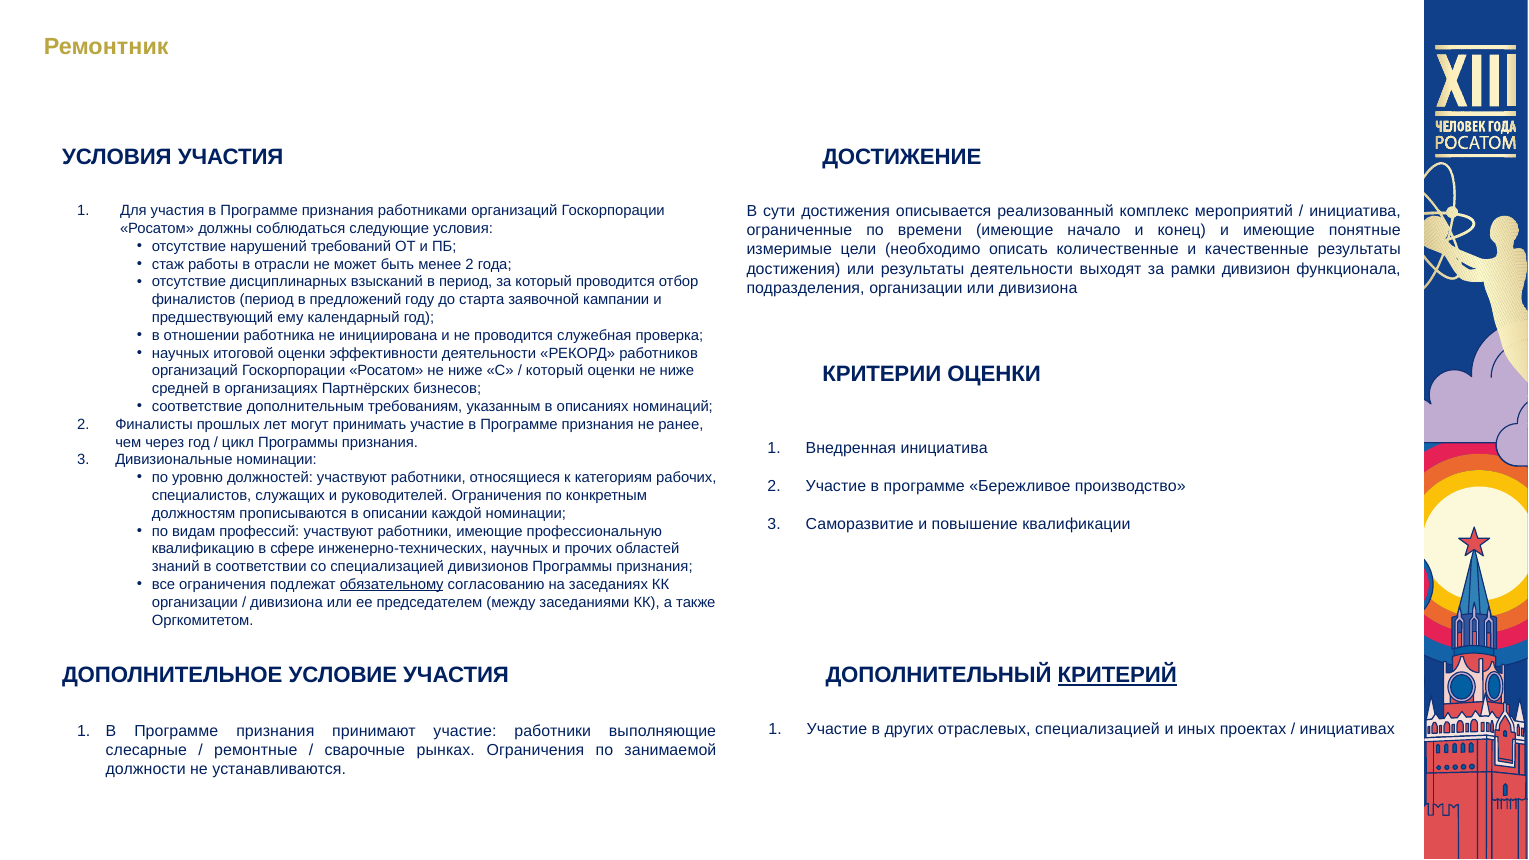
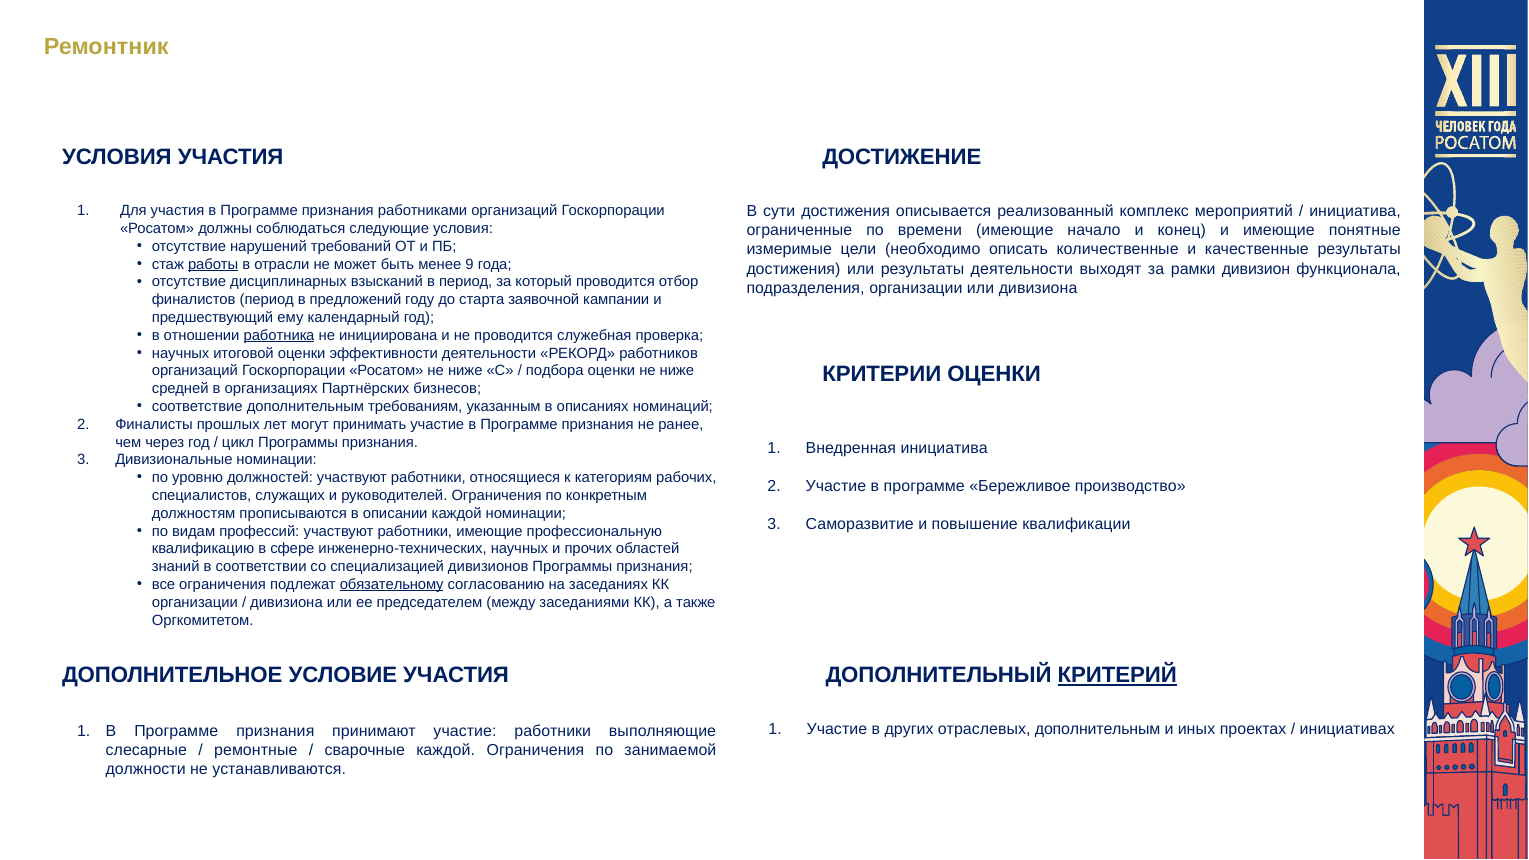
работы underline: none -> present
менее 2: 2 -> 9
работника underline: none -> present
который at (555, 371): который -> подбора
отраслевых специализацией: специализацией -> дополнительным
сварочные рынках: рынках -> каждой
